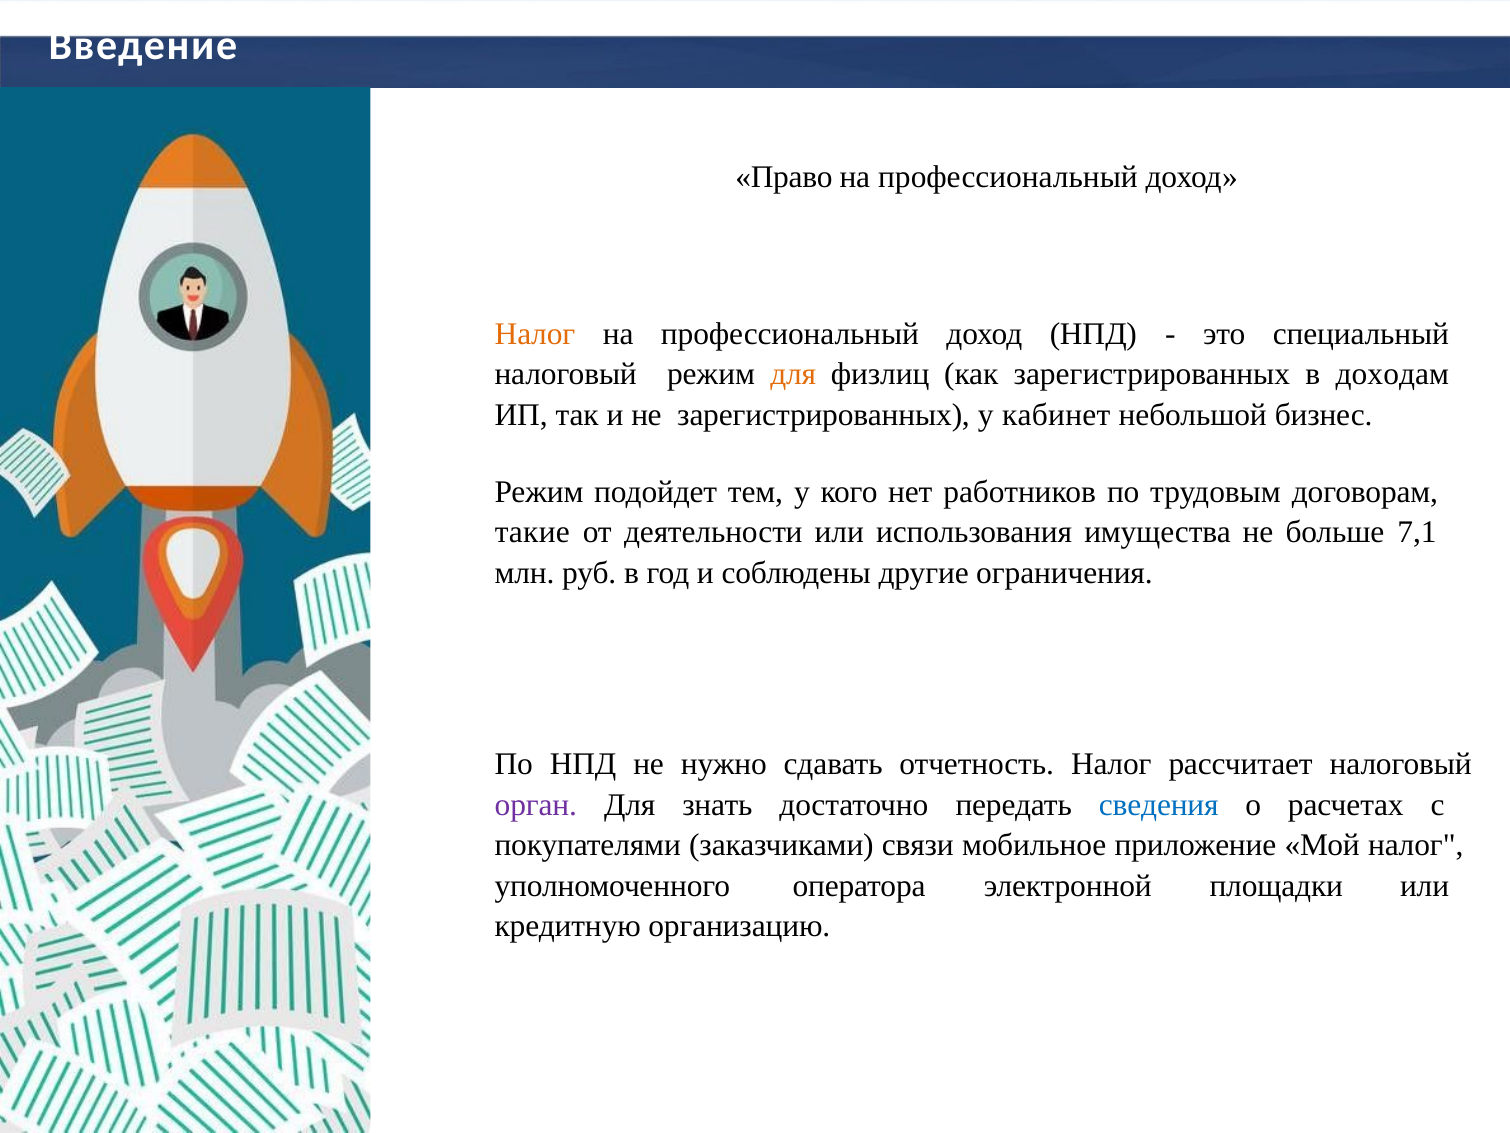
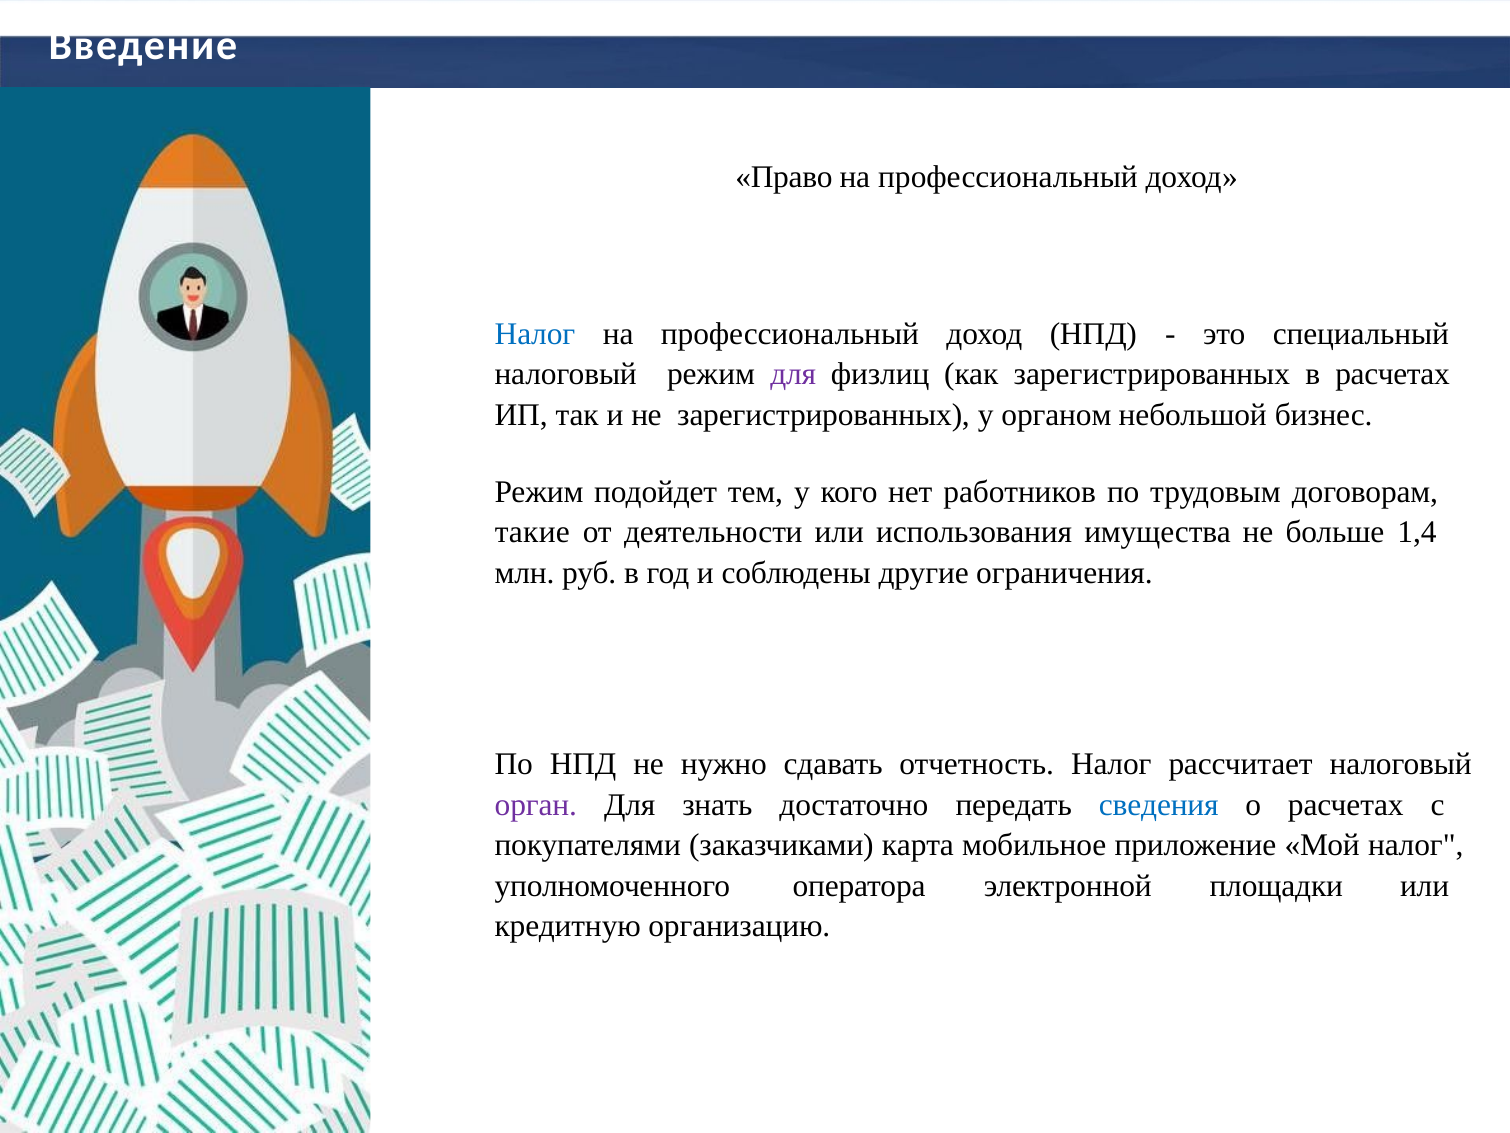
Налог at (535, 334) colour: orange -> blue
для at (793, 374) colour: orange -> purple
в доходам: доходам -> расчетах
кабинет: кабинет -> органом
7,1: 7,1 -> 1,4
связи: связи -> карта
